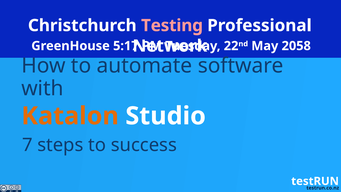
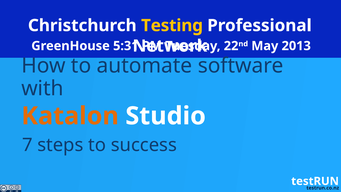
Testing colour: pink -> yellow
5:17: 5:17 -> 5:31
2058: 2058 -> 2013
